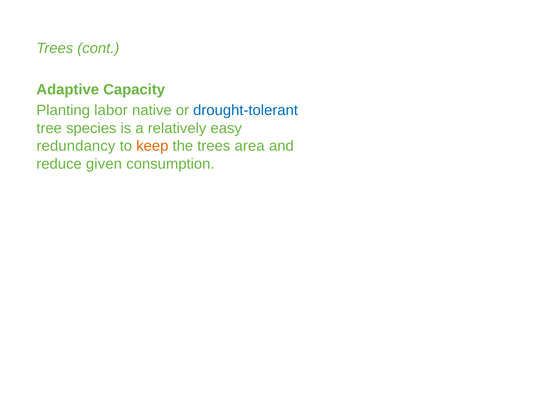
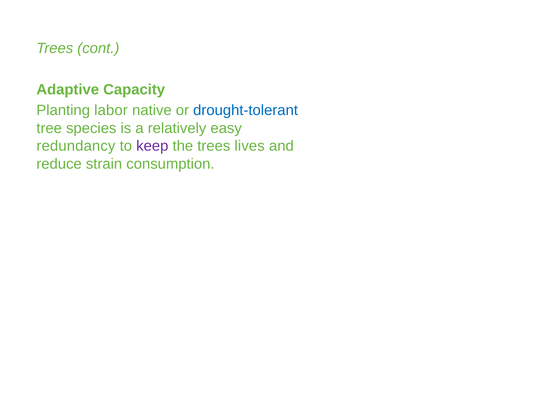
keep colour: orange -> purple
area: area -> lives
given: given -> strain
